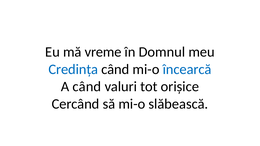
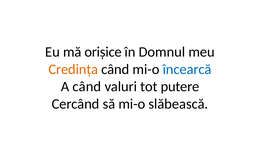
vreme: vreme -> orișice
Credința colour: blue -> orange
orișice: orișice -> putere
